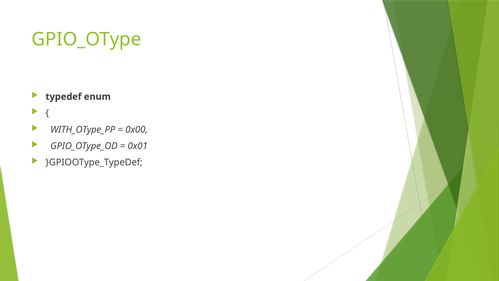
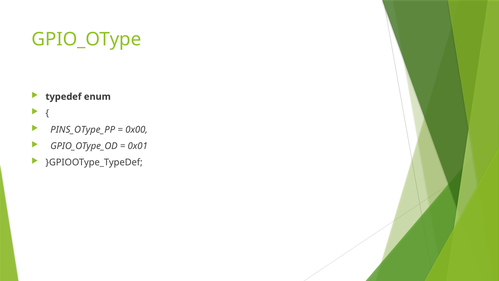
WITH_OType_PP: WITH_OType_PP -> PINS_OType_PP
